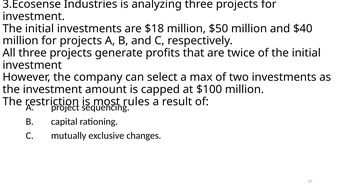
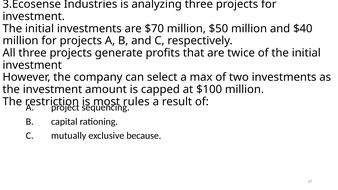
$18: $18 -> $70
changes: changes -> because
